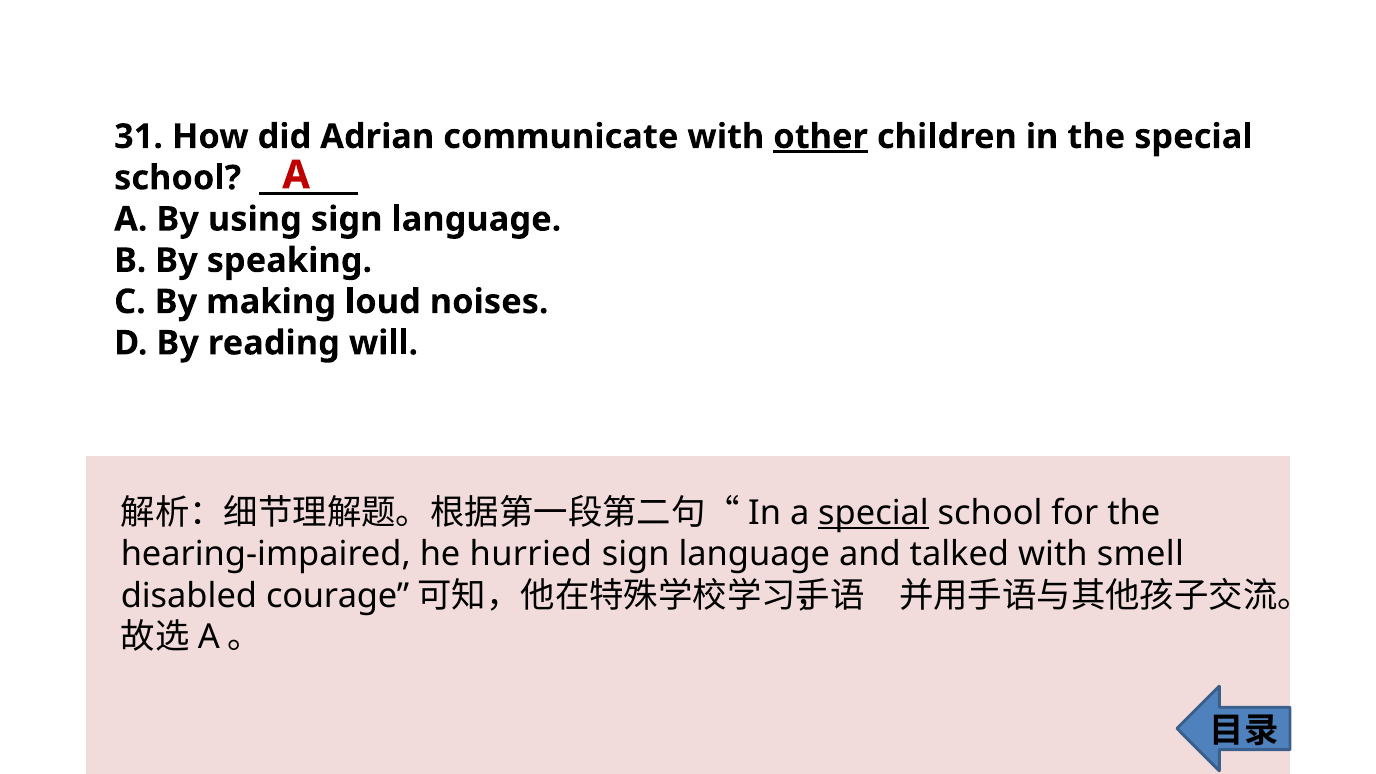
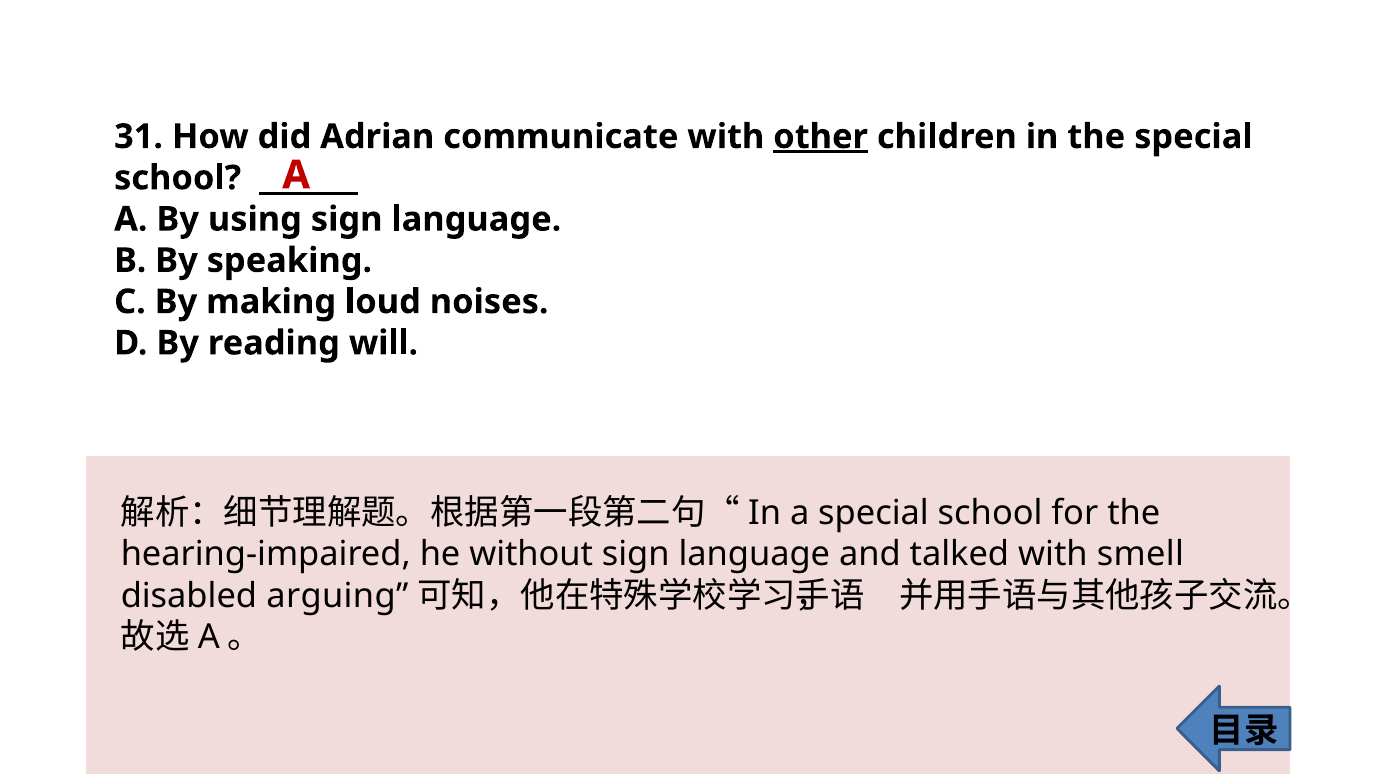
special at (874, 513) underline: present -> none
hurried: hurried -> without
courage: courage -> arguing
